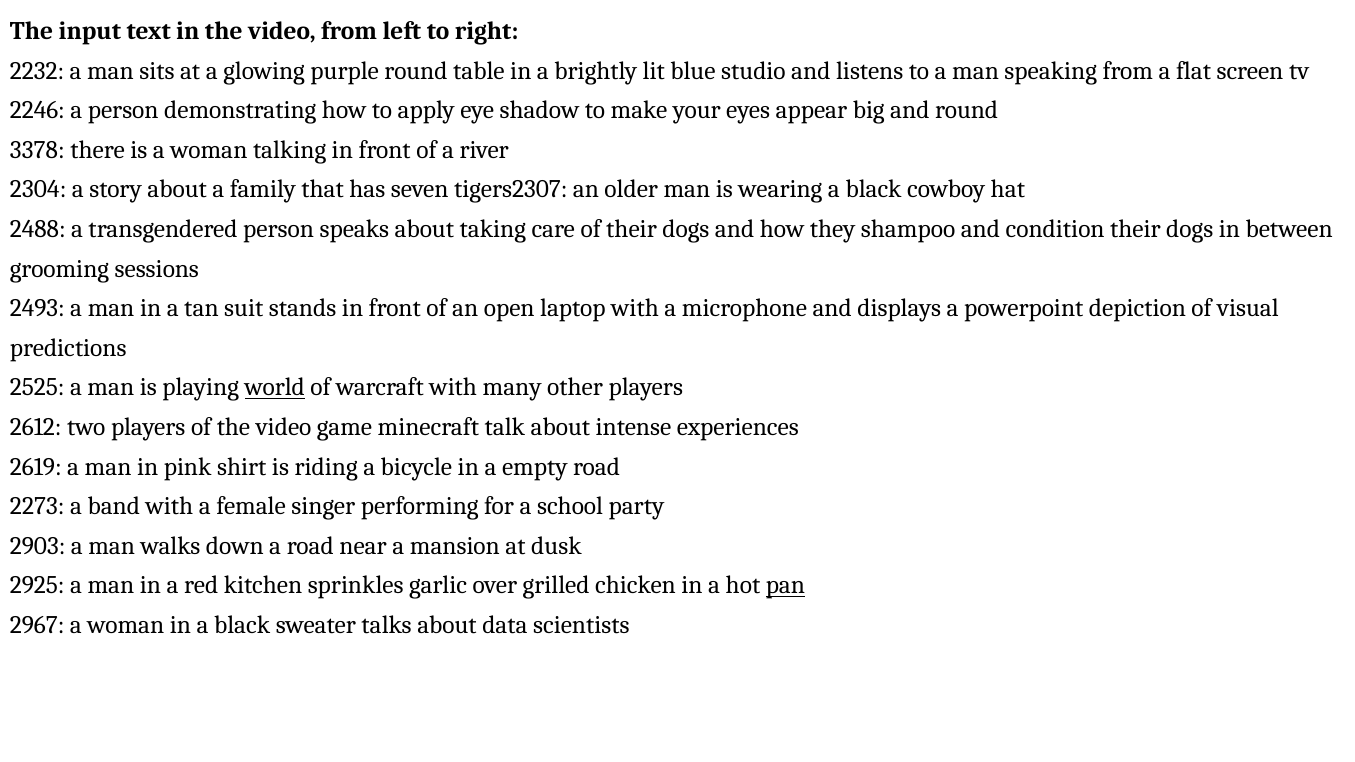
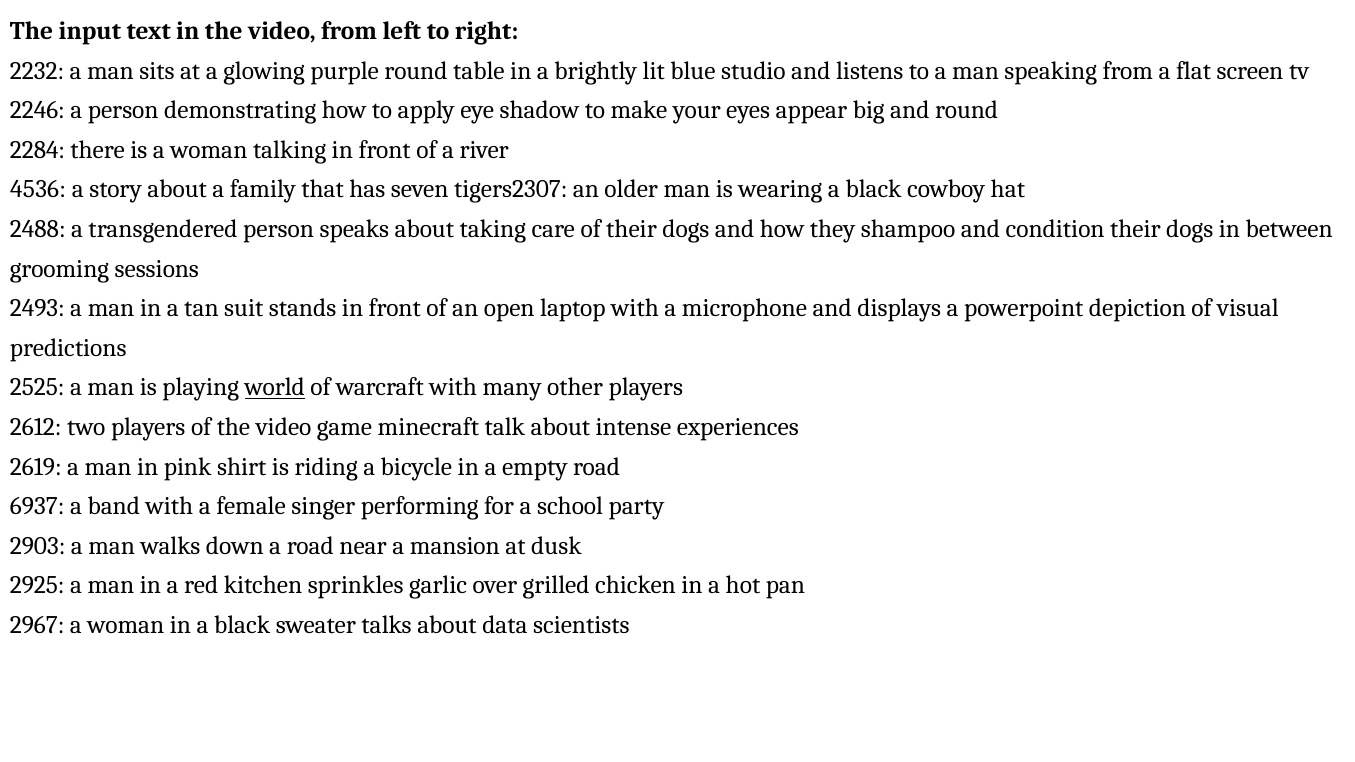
3378: 3378 -> 2284
2304: 2304 -> 4536
2273: 2273 -> 6937
pan underline: present -> none
